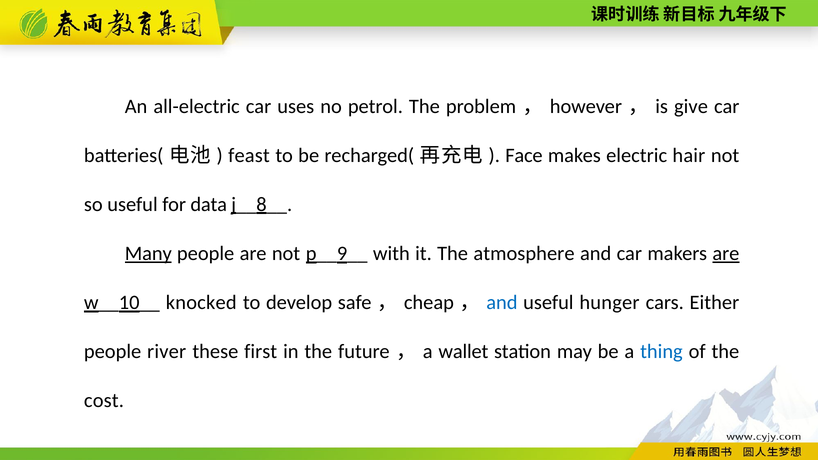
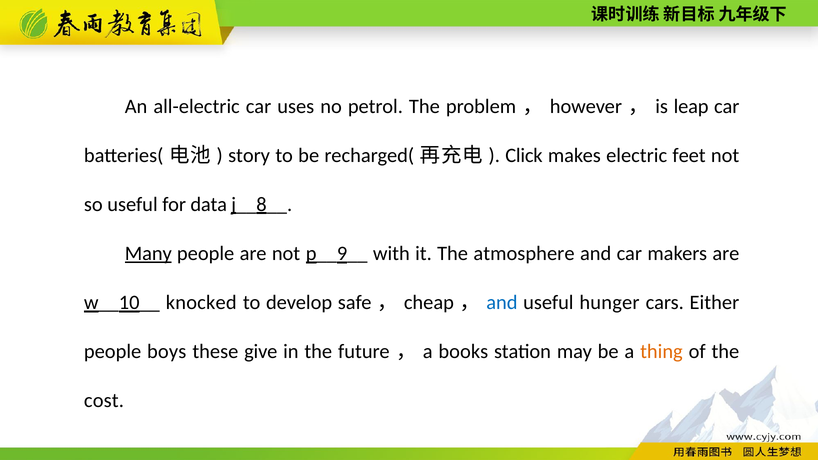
give: give -> leap
feast: feast -> story
Face: Face -> Click
hair: hair -> feet
are at (726, 254) underline: present -> none
river: river -> boys
first: first -> give
wallet: wallet -> books
thing colour: blue -> orange
